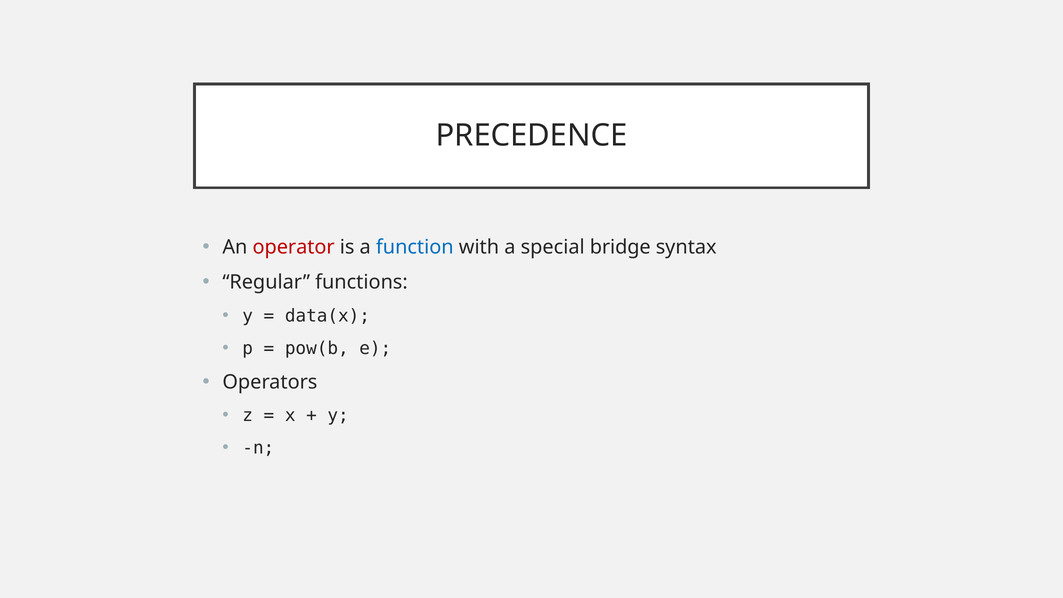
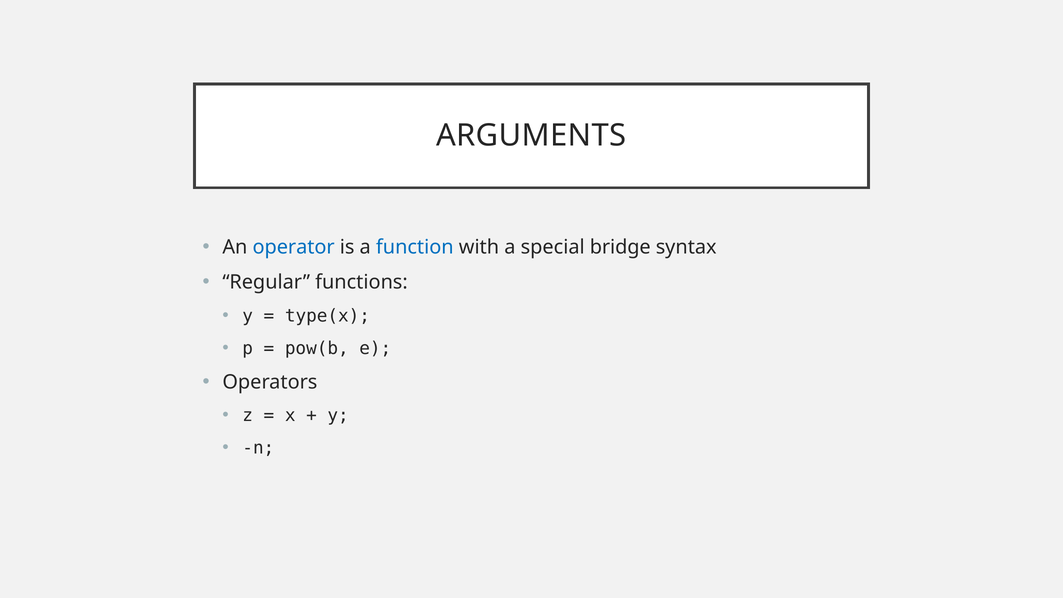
PRECEDENCE: PRECEDENCE -> ARGUMENTS
operator colour: red -> blue
data(x: data(x -> type(x
